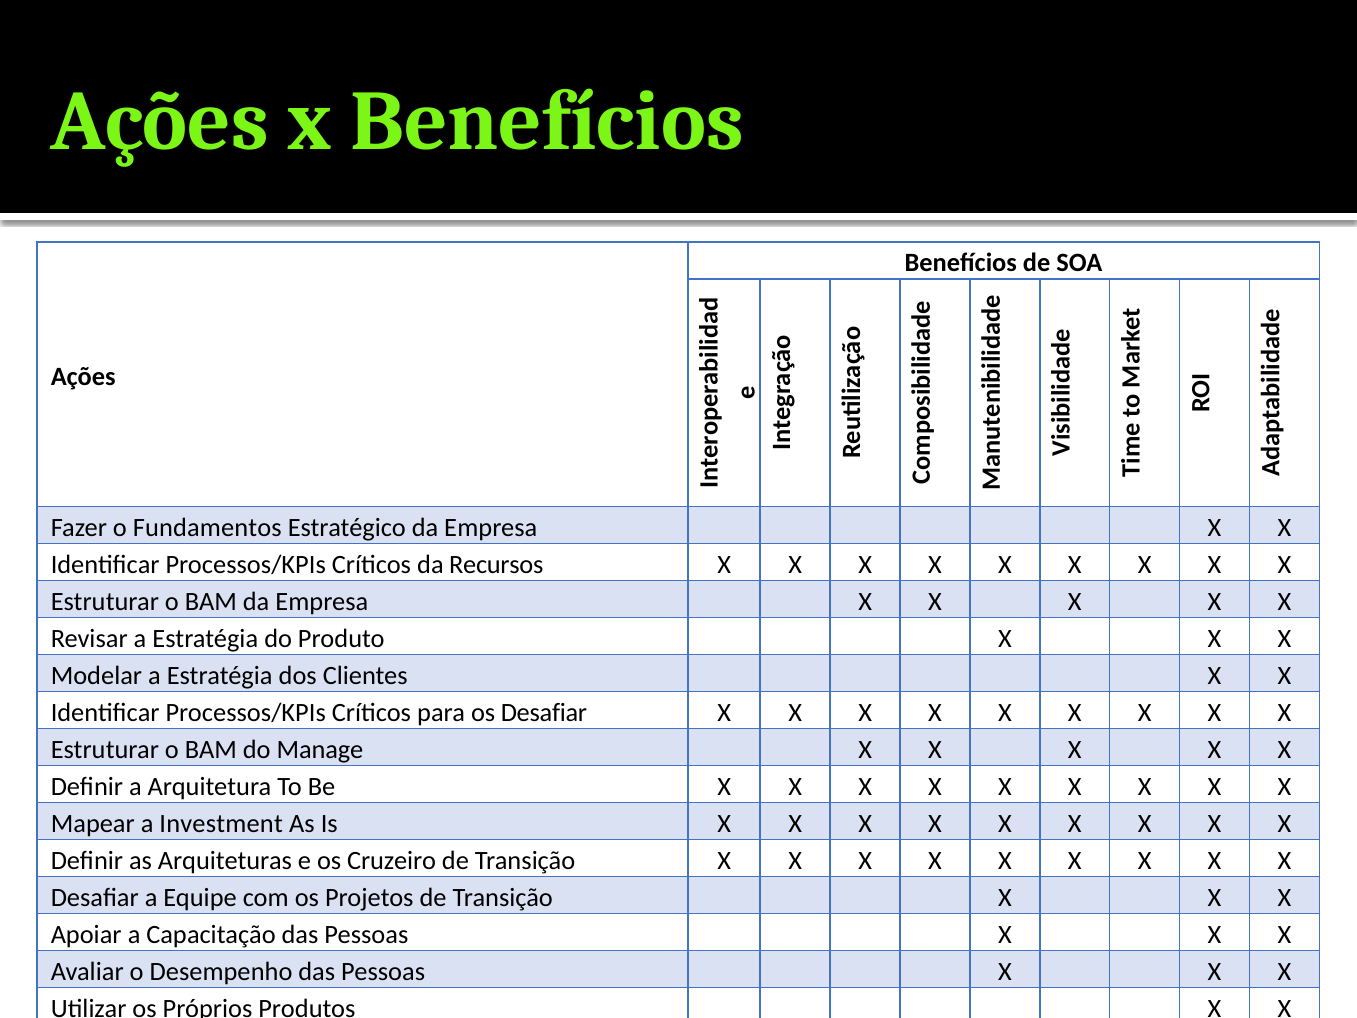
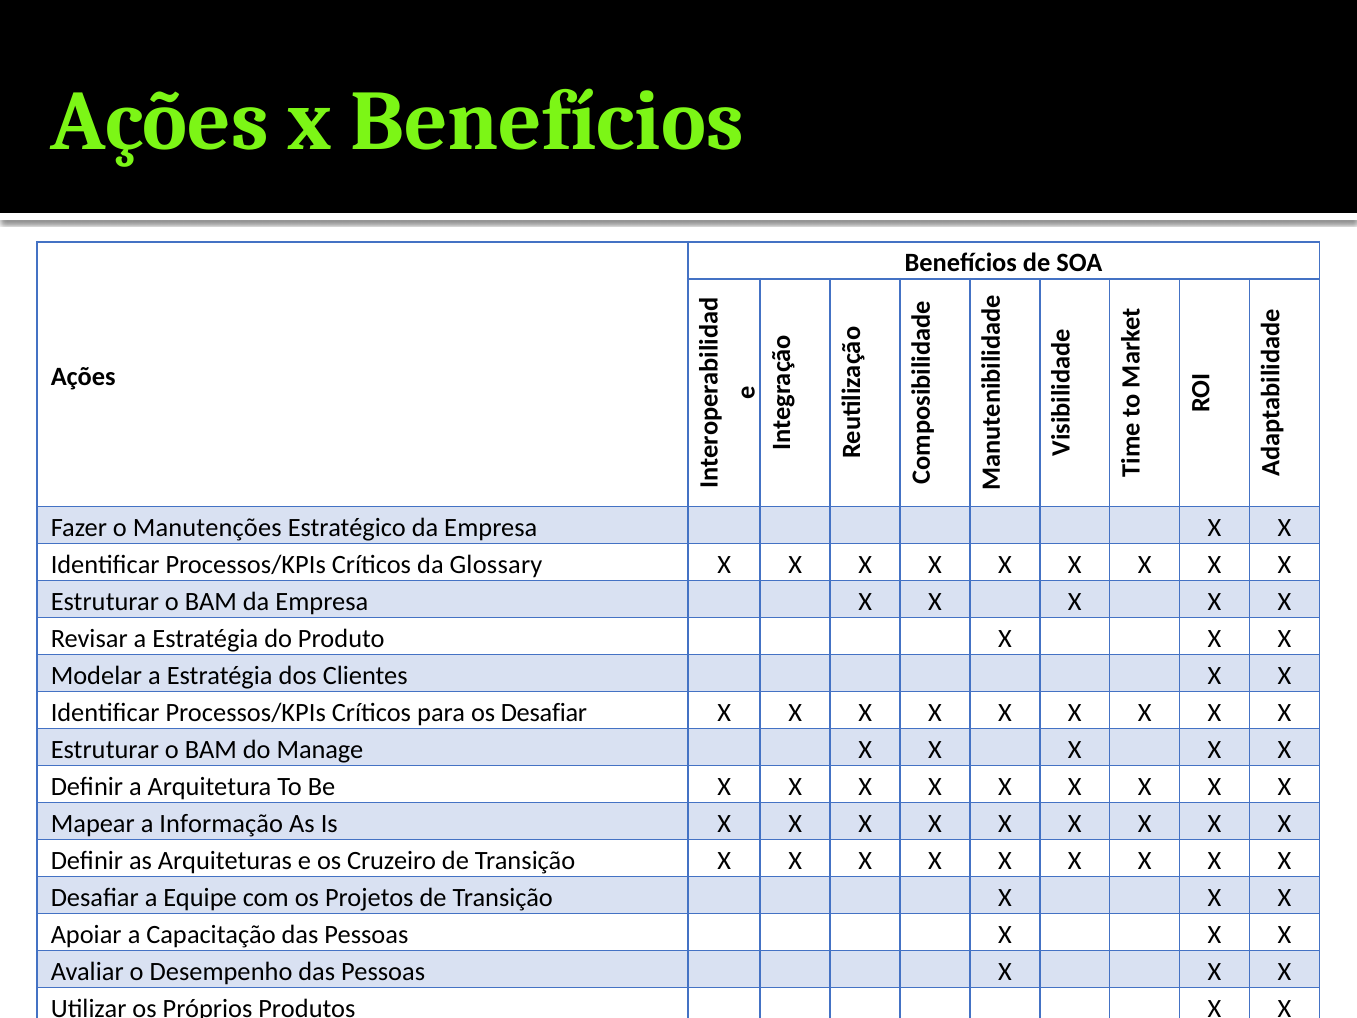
Fundamentos: Fundamentos -> Manutenções
Recursos: Recursos -> Glossary
Investment: Investment -> Informação
